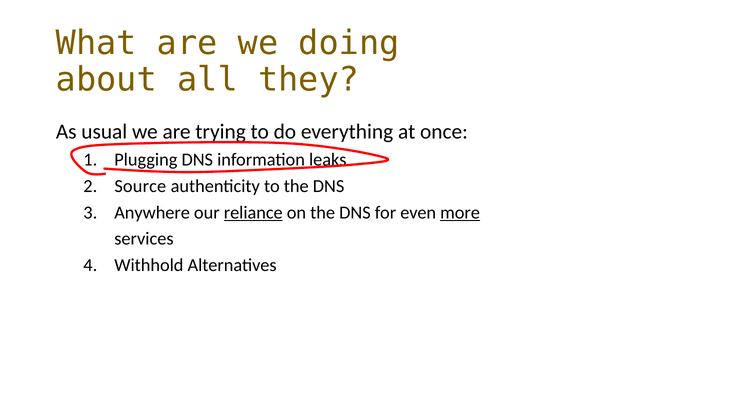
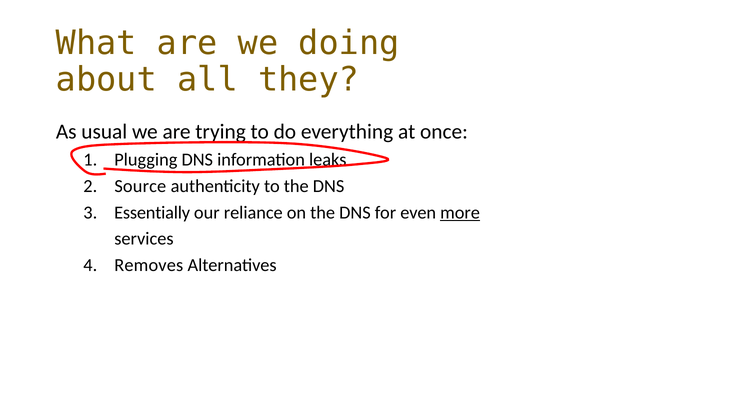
Anywhere: Anywhere -> Essentially
reliance underline: present -> none
Withhold: Withhold -> Removes
